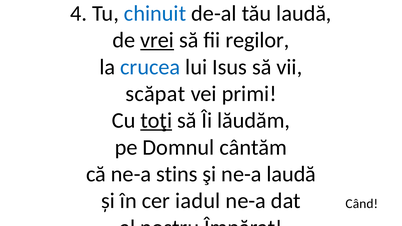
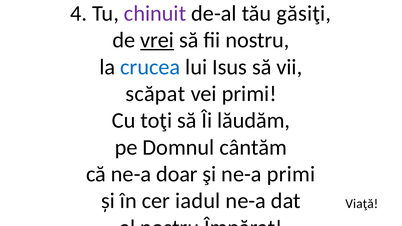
chinuit colour: blue -> purple
tău laudă: laudă -> găsiţi
fii regilor: regilor -> nostru
toţi underline: present -> none
stins: stins -> doar
ne-a laudă: laudă -> primi
Când: Când -> Viaţă
